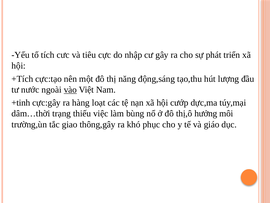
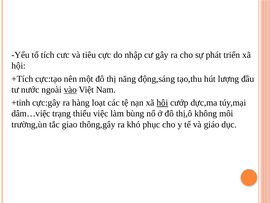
hội at (162, 103) underline: none -> present
dâm…thời: dâm…thời -> dâm…việc
hưởng: hưởng -> không
